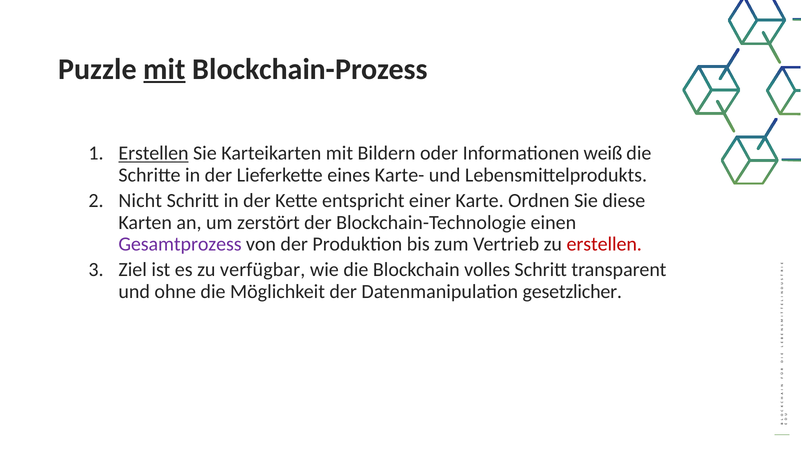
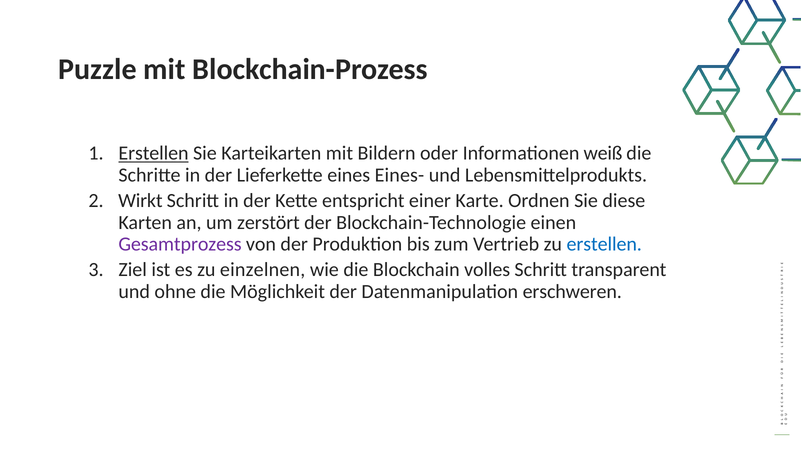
mit at (165, 69) underline: present -> none
Karte-: Karte- -> Eines-
Nicht: Nicht -> Wirkt
erstellen at (604, 244) colour: red -> blue
verfügbar: verfügbar -> einzelnen
gesetzlicher: gesetzlicher -> erschweren
